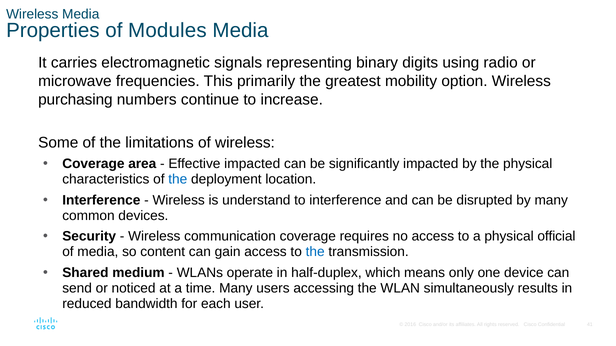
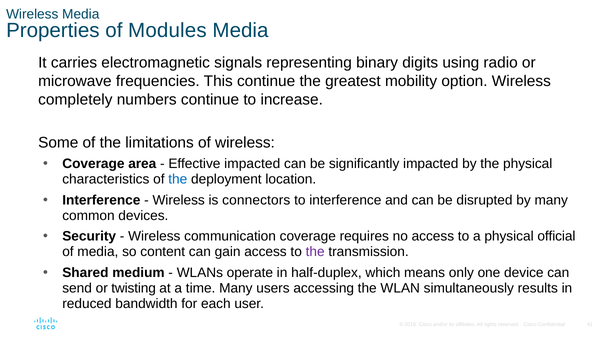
This primarily: primarily -> continue
purchasing: purchasing -> completely
understand: understand -> connectors
the at (315, 252) colour: blue -> purple
noticed: noticed -> twisting
